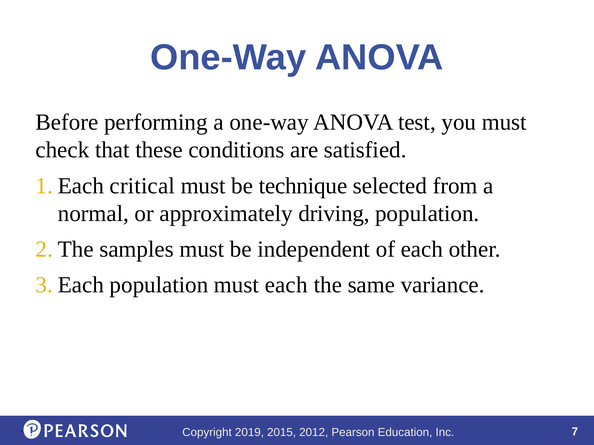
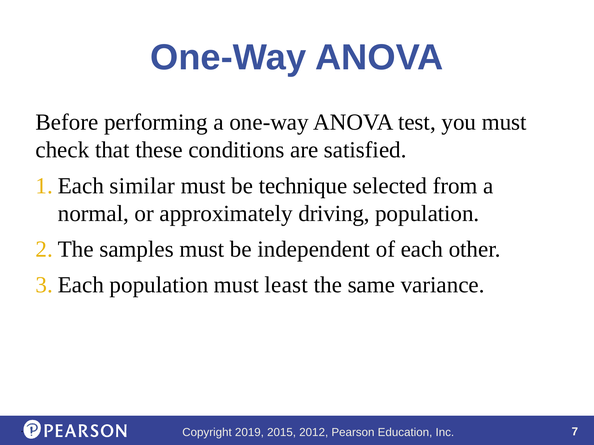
critical: critical -> similar
must each: each -> least
